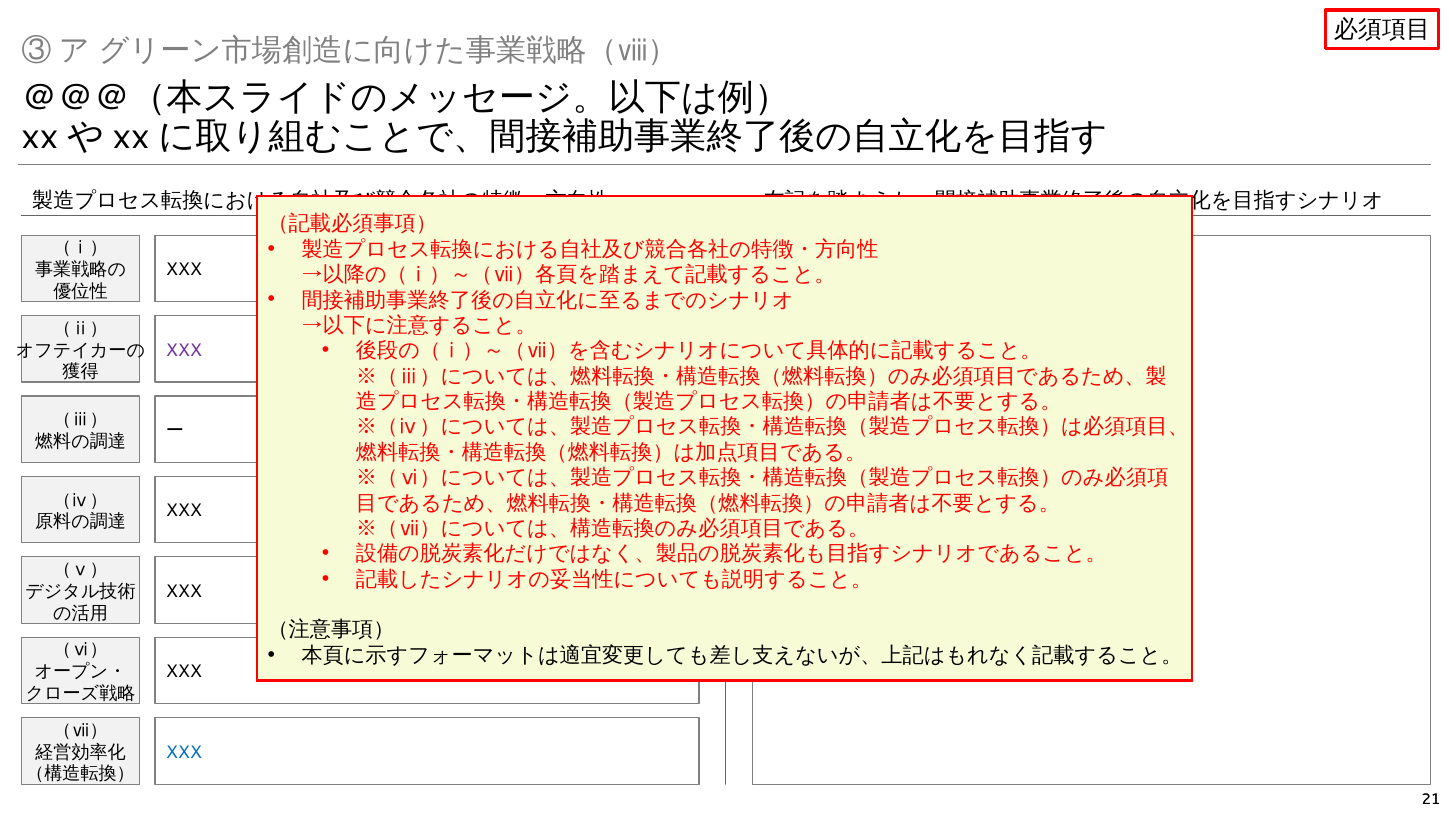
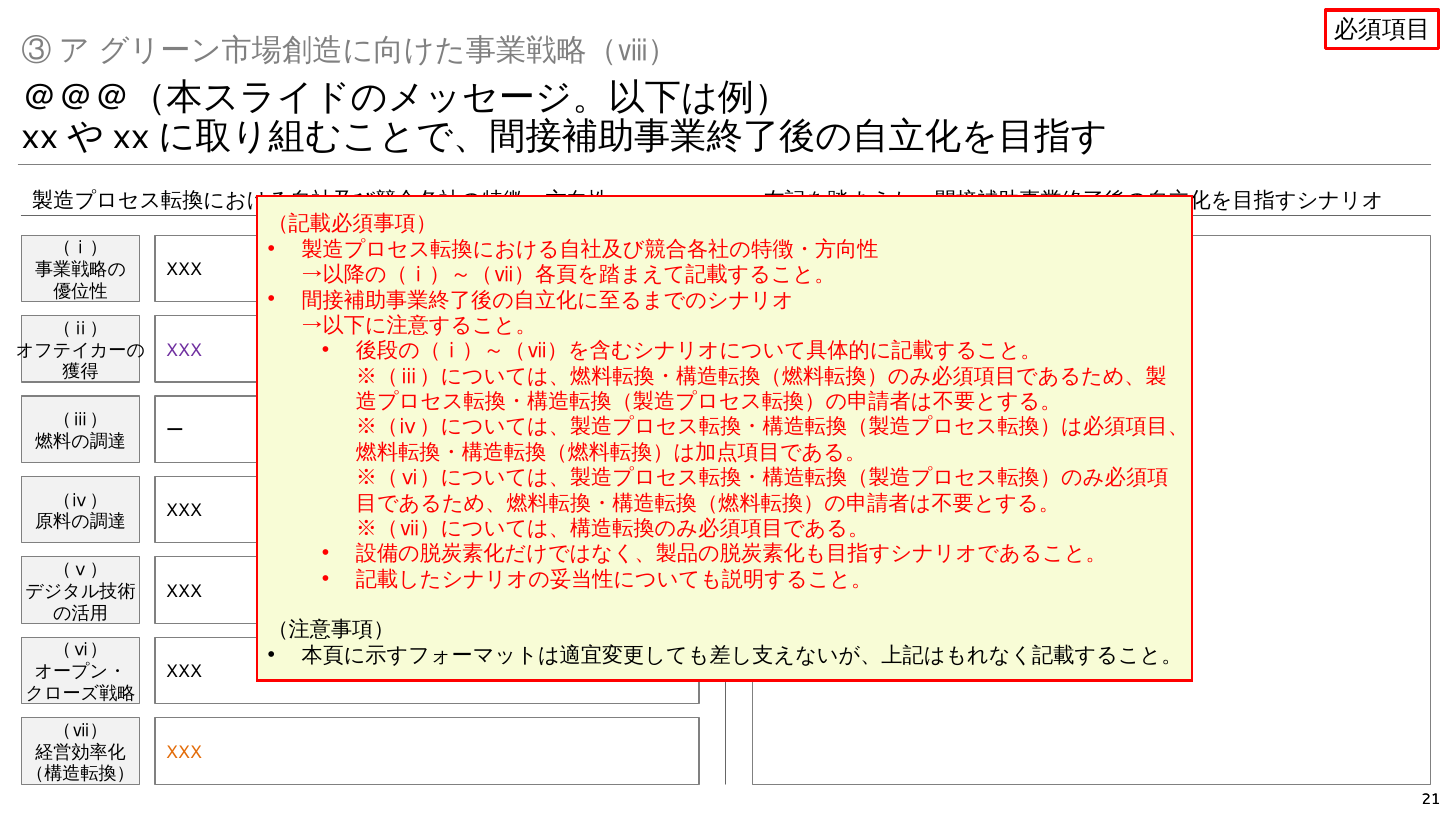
XXX at (184, 752) colour: blue -> orange
